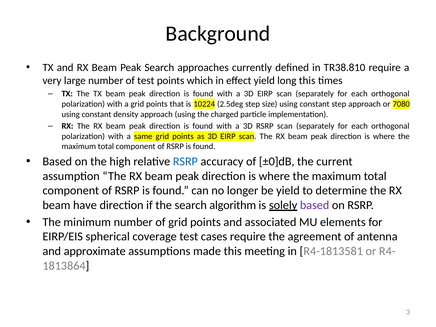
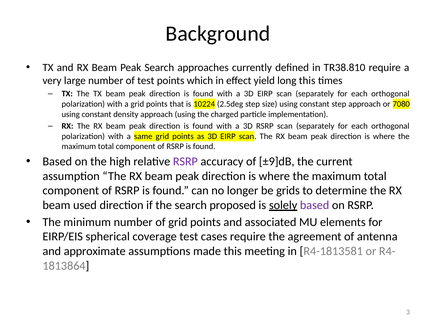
RSRP at (185, 161) colour: blue -> purple
±0]dB: ±0]dB -> ±9]dB
be yield: yield -> grids
have: have -> used
algorithm: algorithm -> proposed
